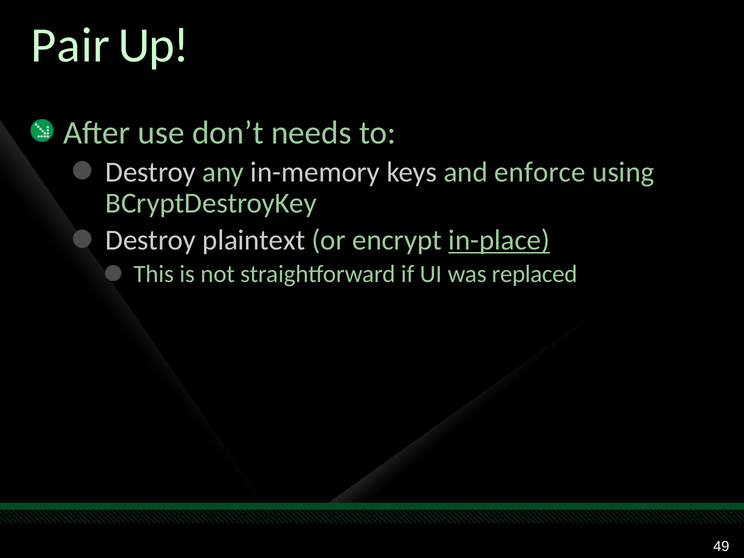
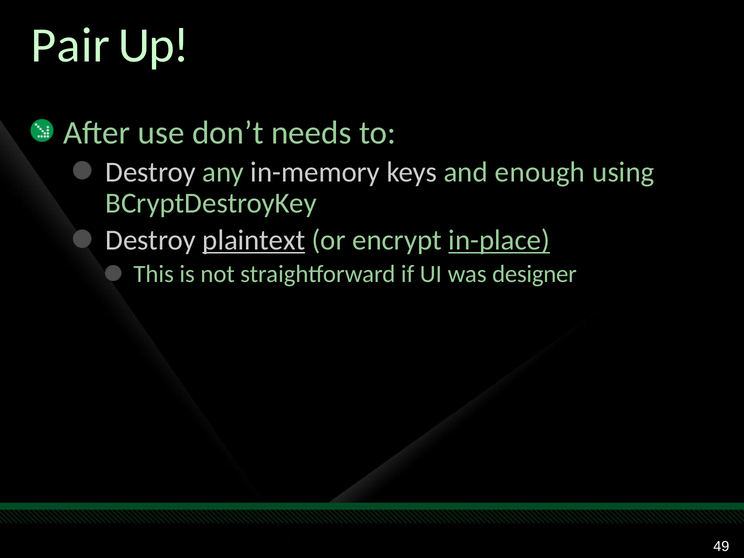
enforce: enforce -> enough
plaintext underline: none -> present
replaced: replaced -> designer
